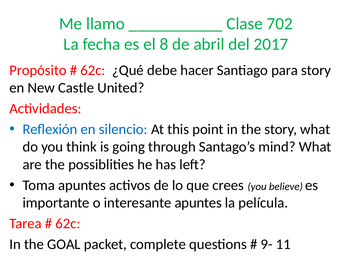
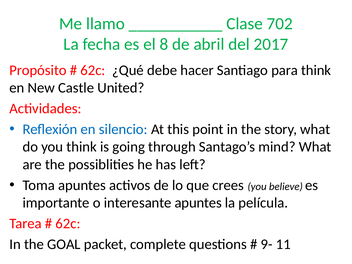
para story: story -> think
